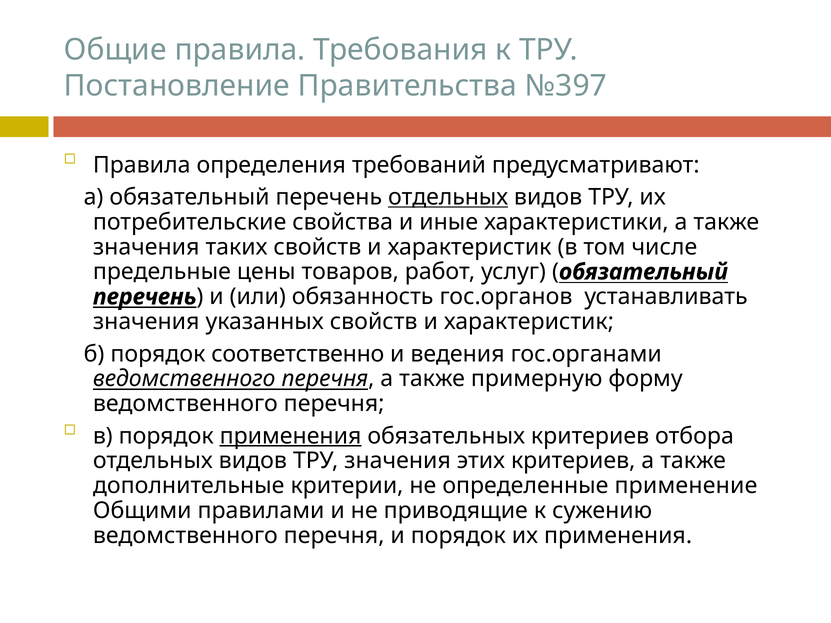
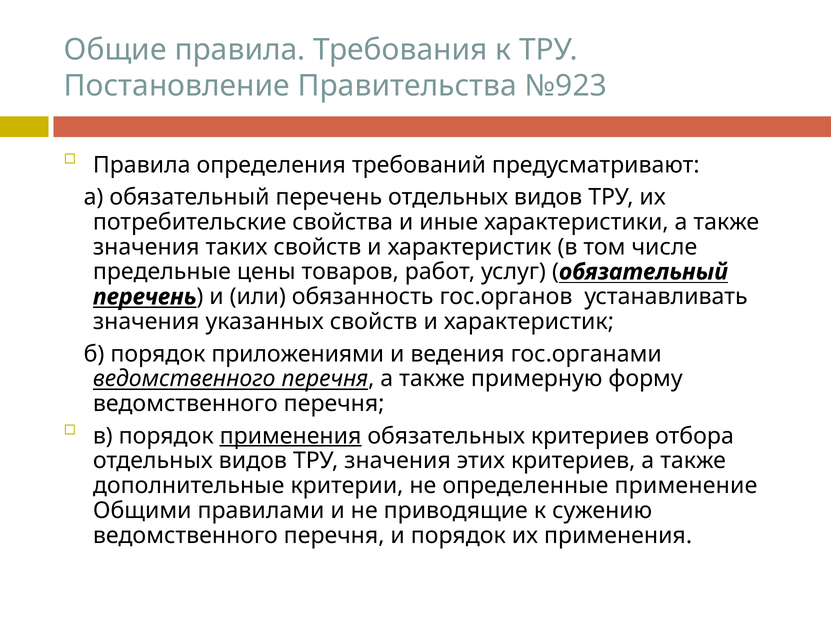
№397: №397 -> №923
отдельных at (448, 197) underline: present -> none
соответственно: соответственно -> приложениями
